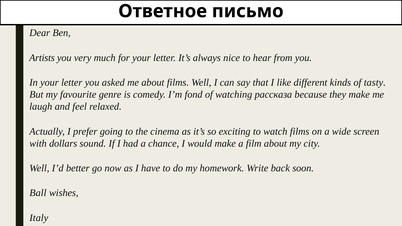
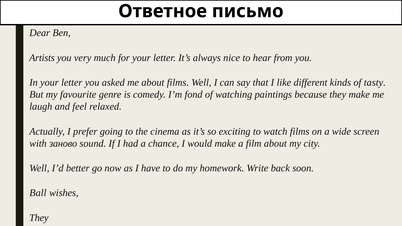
рассказа: рассказа -> paintings
dollars: dollars -> заново
Italy at (39, 218): Italy -> They
